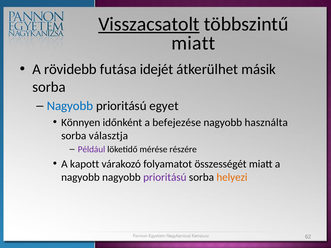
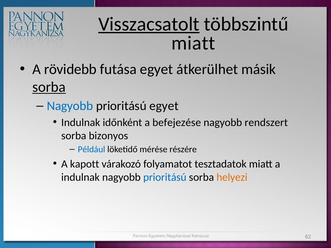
futása idejét: idejét -> egyet
sorba at (49, 87) underline: none -> present
Könnyen at (81, 123): Könnyen -> Indulnak
használta: használta -> rendszert
választja: választja -> bizonyos
Például colour: purple -> blue
összességét: összességét -> tesztadatok
nagyobb at (80, 177): nagyobb -> indulnak
prioritású at (165, 177) colour: purple -> blue
